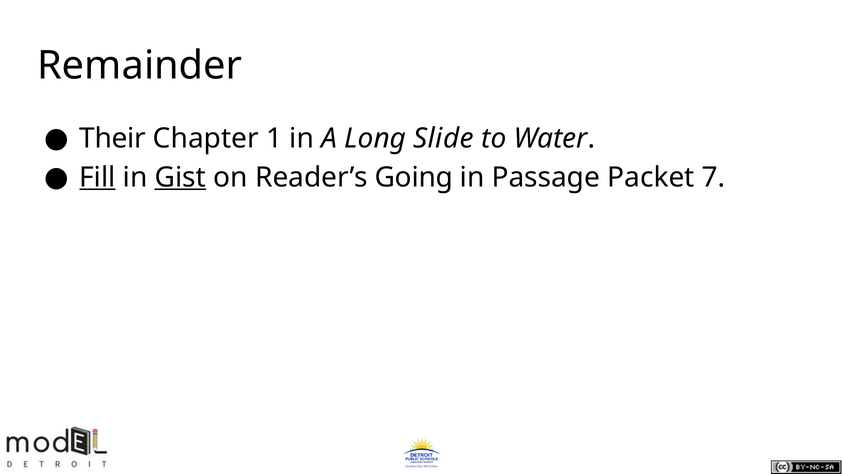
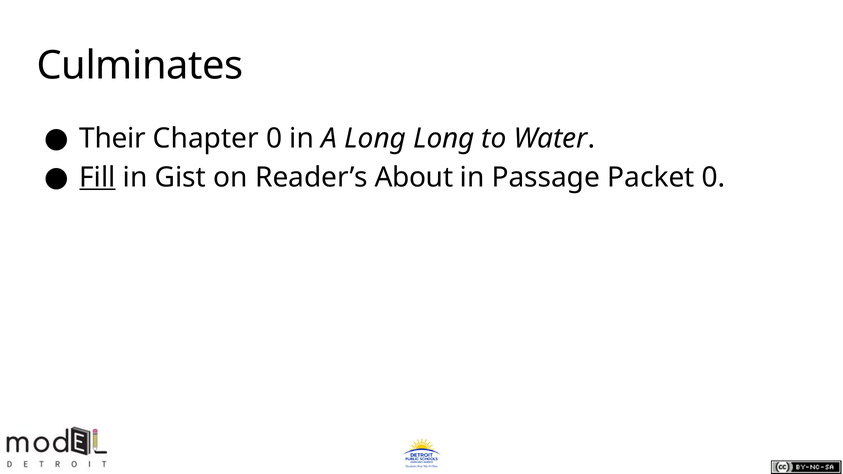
Remainder: Remainder -> Culminates
Chapter 1: 1 -> 0
Long Slide: Slide -> Long
Gist underline: present -> none
Going: Going -> About
Packet 7: 7 -> 0
